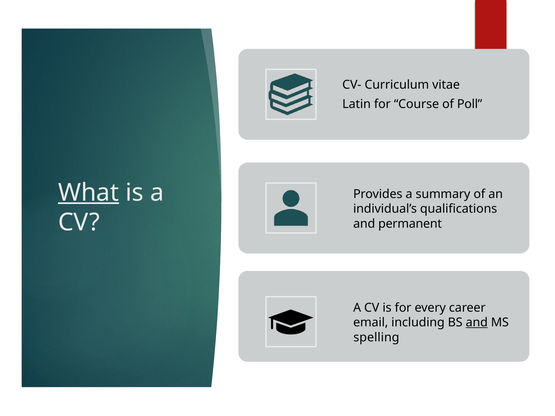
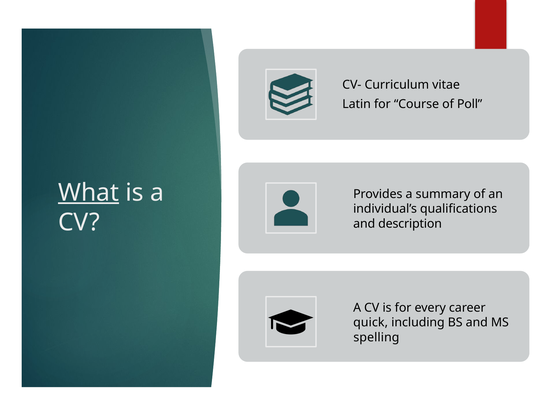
permanent: permanent -> description
email: email -> quick
and at (477, 323) underline: present -> none
